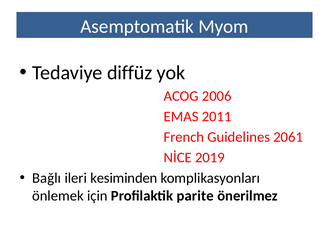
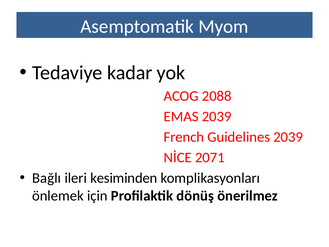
diffüz: diffüz -> kadar
2006: 2006 -> 2088
EMAS 2011: 2011 -> 2039
Guidelines 2061: 2061 -> 2039
2019: 2019 -> 2071
parite: parite -> dönüş
